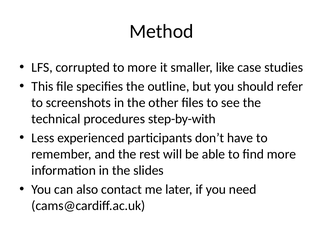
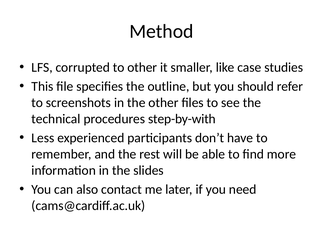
to more: more -> other
